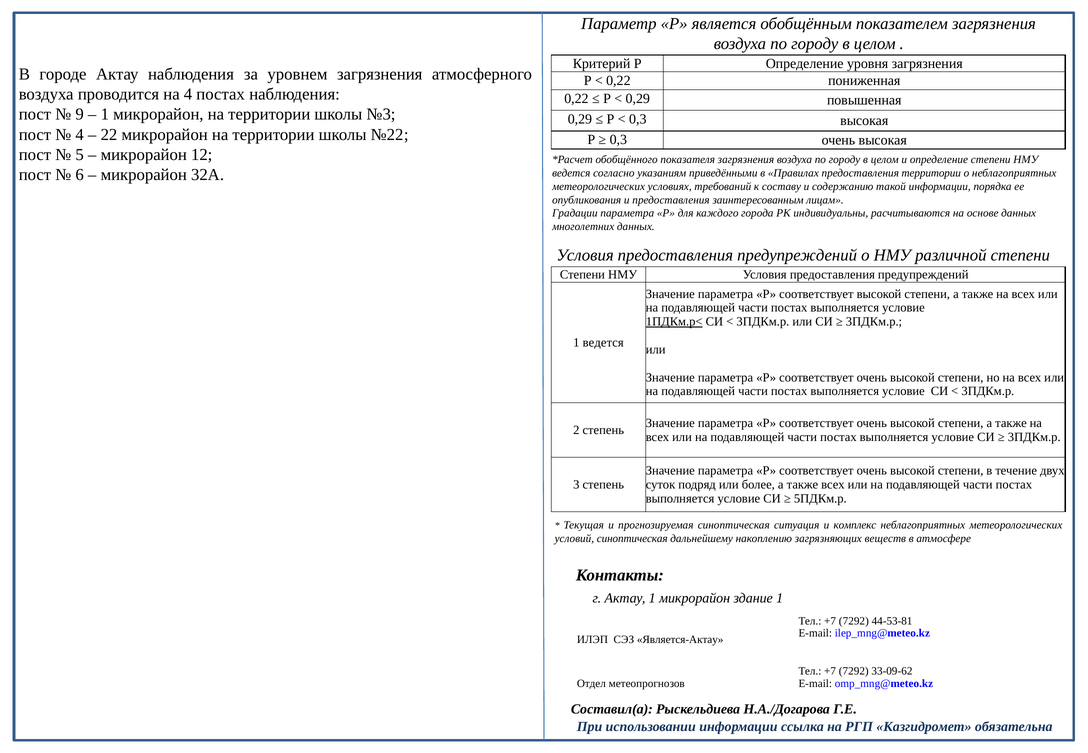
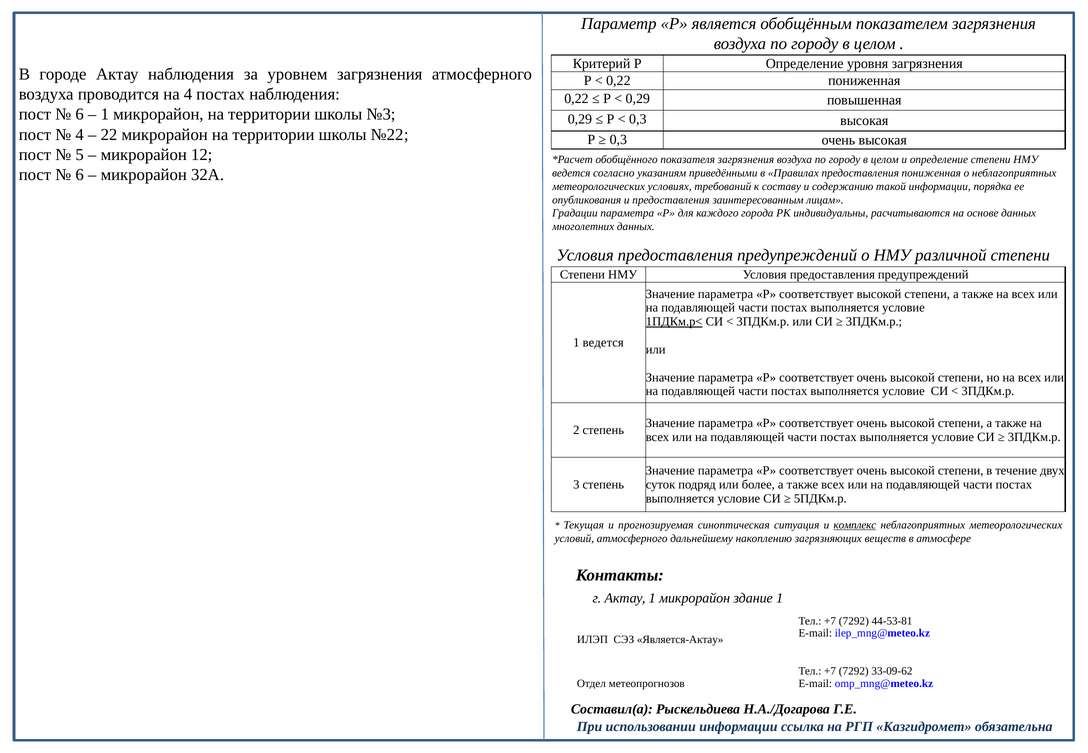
9 at (80, 114): 9 -> 6
предоставления территории: территории -> пониженная
комплекс underline: none -> present
условий синоптическая: синоптическая -> атмосферного
